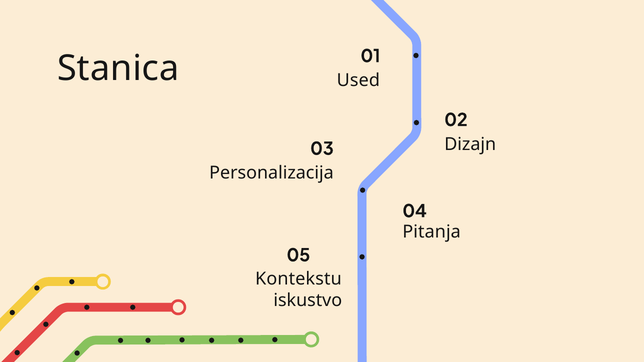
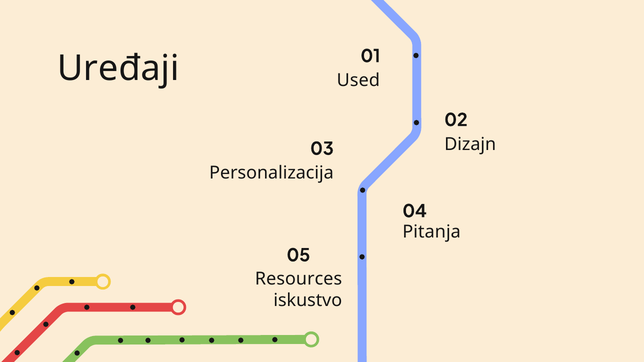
Stanica: Stanica -> Uređaji
Kontekstu: Kontekstu -> Resources
